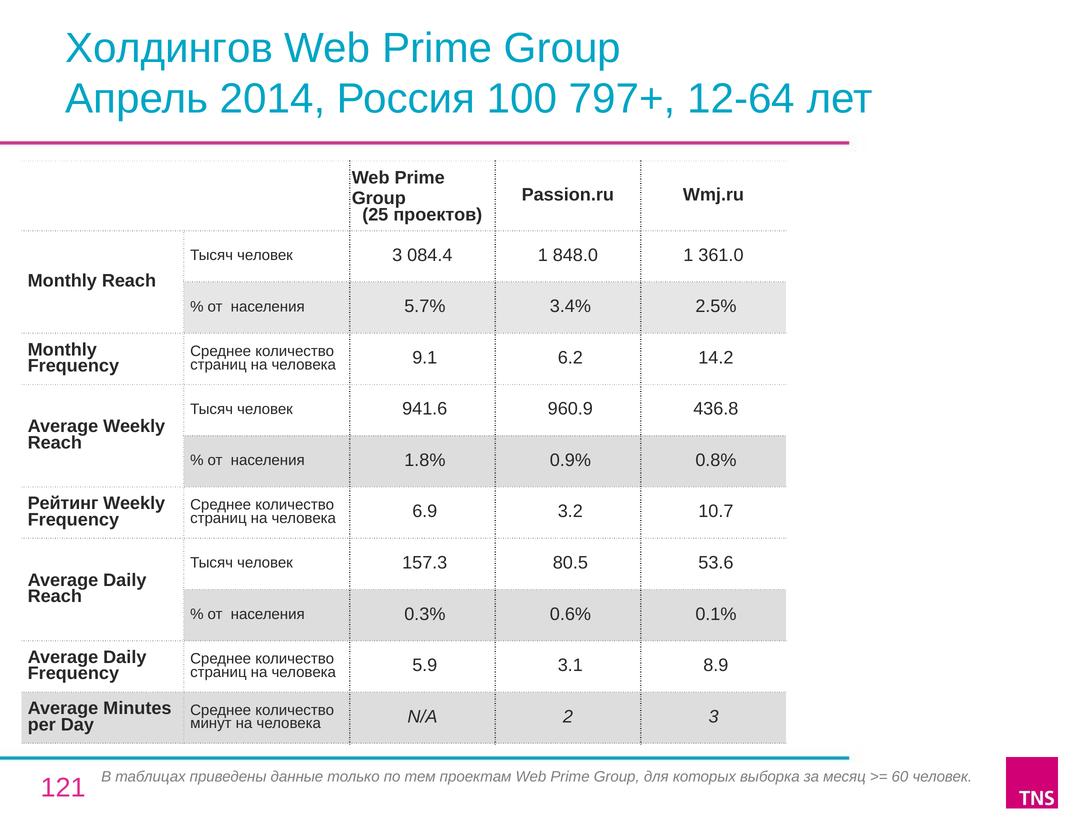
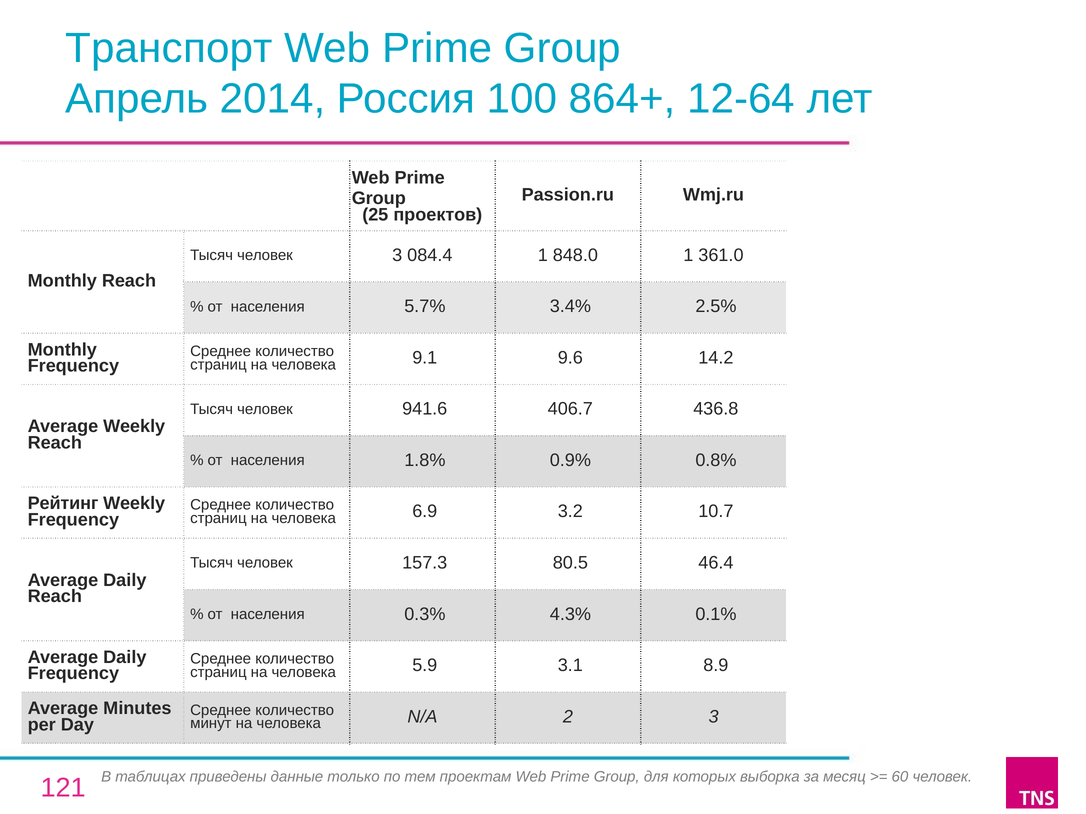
Холдингов: Холдингов -> Транспорт
797+: 797+ -> 864+
6.2: 6.2 -> 9.6
960.9: 960.9 -> 406.7
53.6: 53.6 -> 46.4
0.6%: 0.6% -> 4.3%
